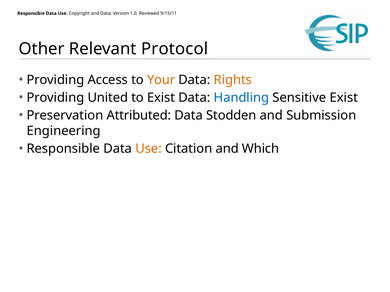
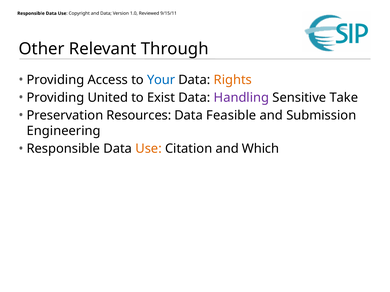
Protocol: Protocol -> Through
Your colour: orange -> blue
Handling colour: blue -> purple
Sensitive Exist: Exist -> Take
Attributed: Attributed -> Resources
Stodden: Stodden -> Feasible
